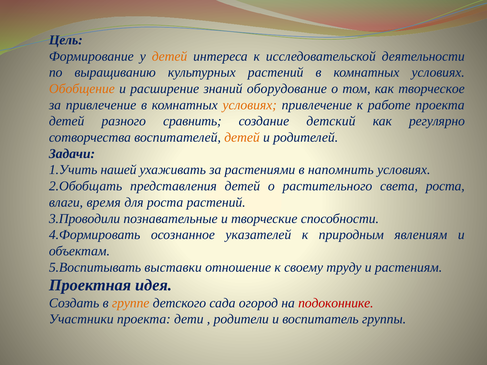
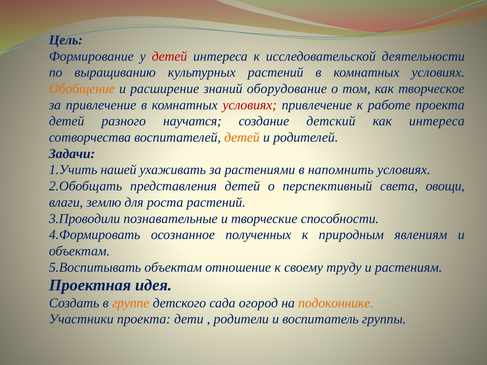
детей at (170, 56) colour: orange -> red
условиях at (250, 105) colour: orange -> red
сравнить: сравнить -> научатся
как регулярно: регулярно -> интереса
растительного: растительного -> перспективный
света роста: роста -> овощи
время: время -> землю
указателей: указателей -> полученных
5.Воспитывать выставки: выставки -> объектам
подоконнике colour: red -> orange
